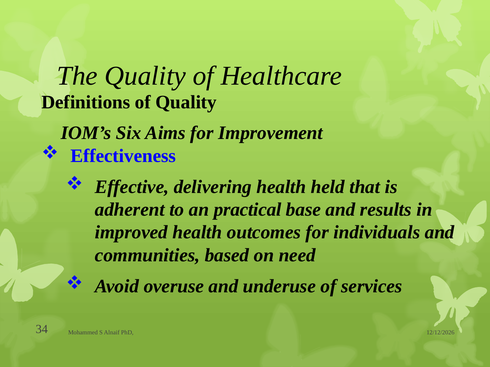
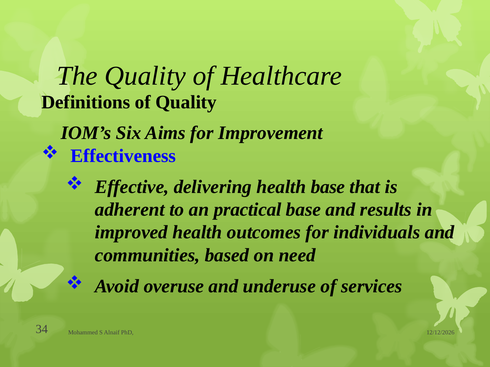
health held: held -> base
